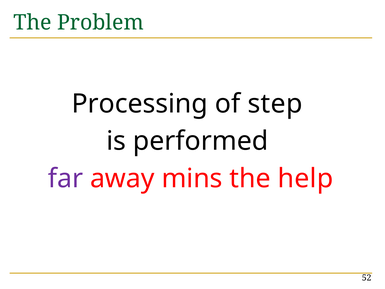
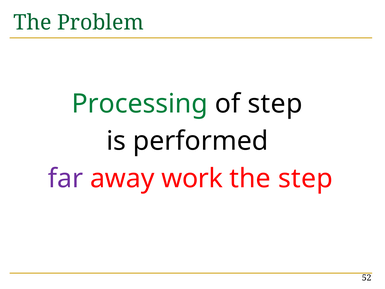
Processing colour: black -> green
mins: mins -> work
the help: help -> step
